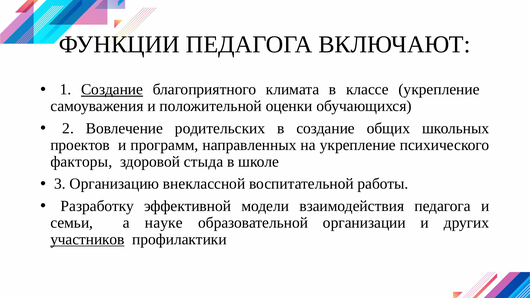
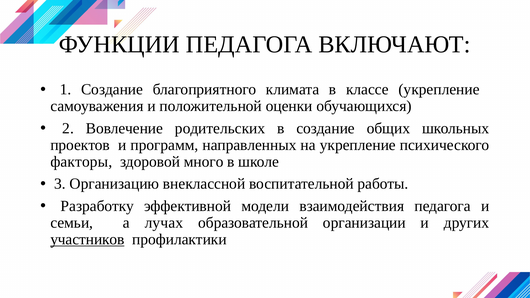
Создание at (112, 90) underline: present -> none
стыда: стыда -> много
науке: науке -> лучах
